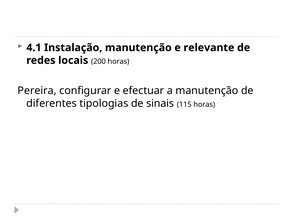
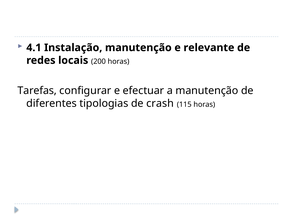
Pereira: Pereira -> Tarefas
sinais: sinais -> crash
